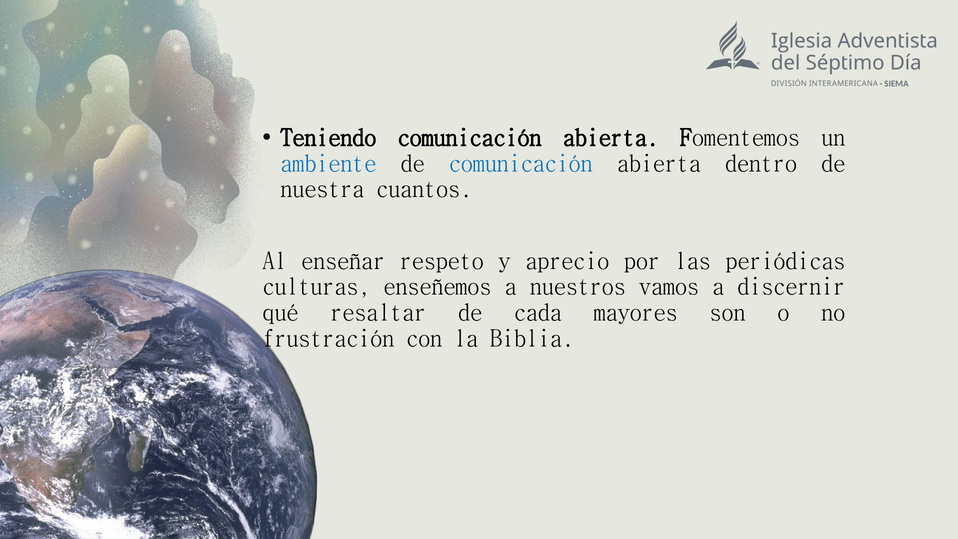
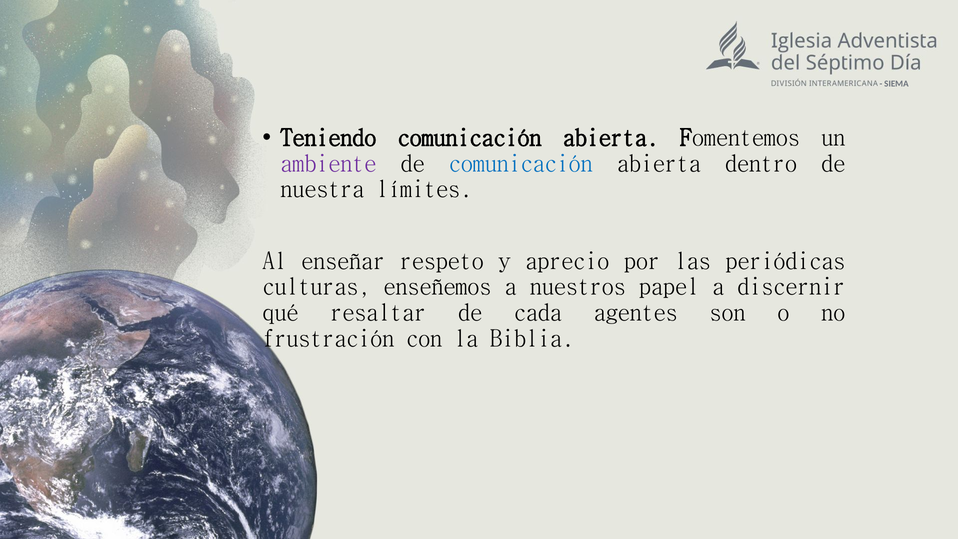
ambiente colour: blue -> purple
cuantos: cuantos -> límites
vamos: vamos -> papel
mayores: mayores -> agentes
